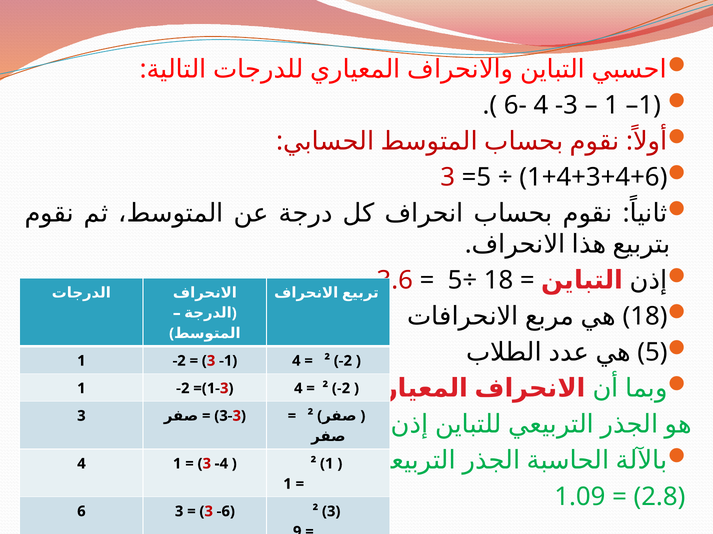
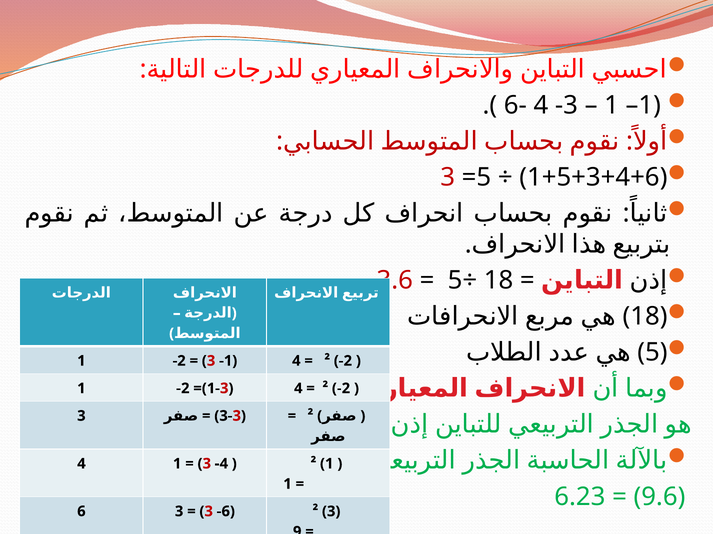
1+4+3+4+6: 1+4+3+4+6 -> 1+5+3+4+6
1.09: 1.09 -> 6.23
2.8: 2.8 -> 9.6
